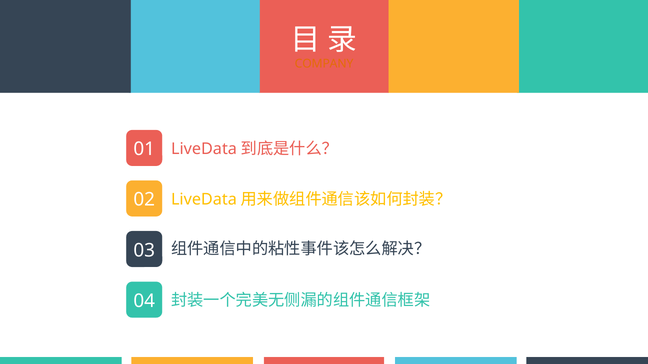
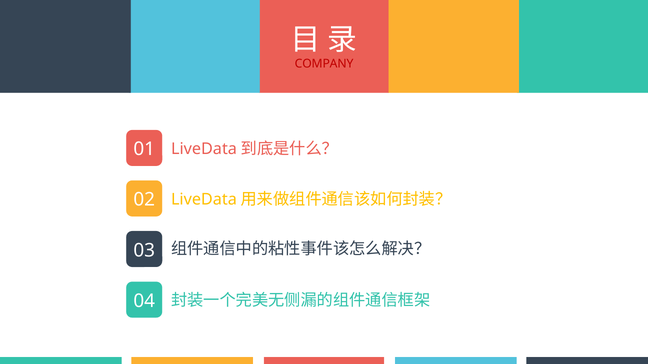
COMPANY colour: orange -> red
